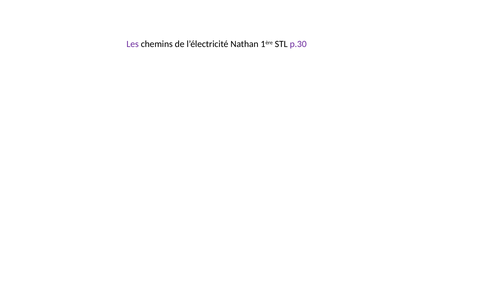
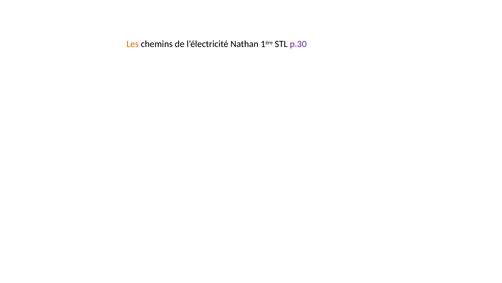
Les colour: purple -> orange
